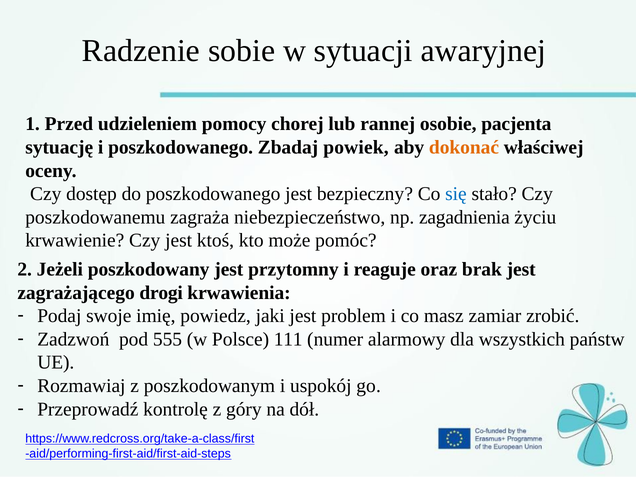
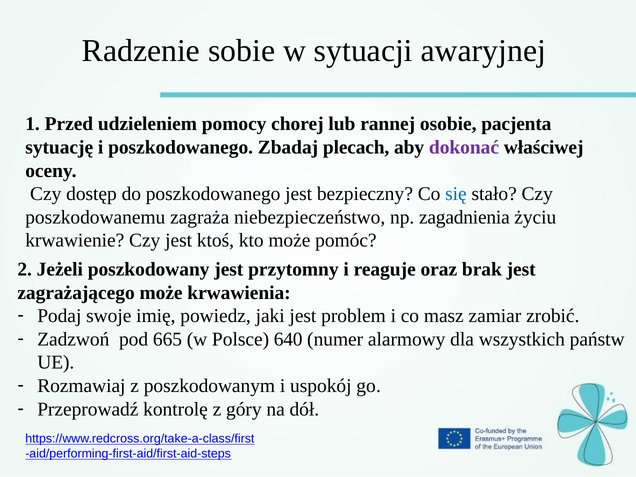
powiek: powiek -> plecach
dokonać colour: orange -> purple
zagrażającego drogi: drogi -> może
555: 555 -> 665
111: 111 -> 640
